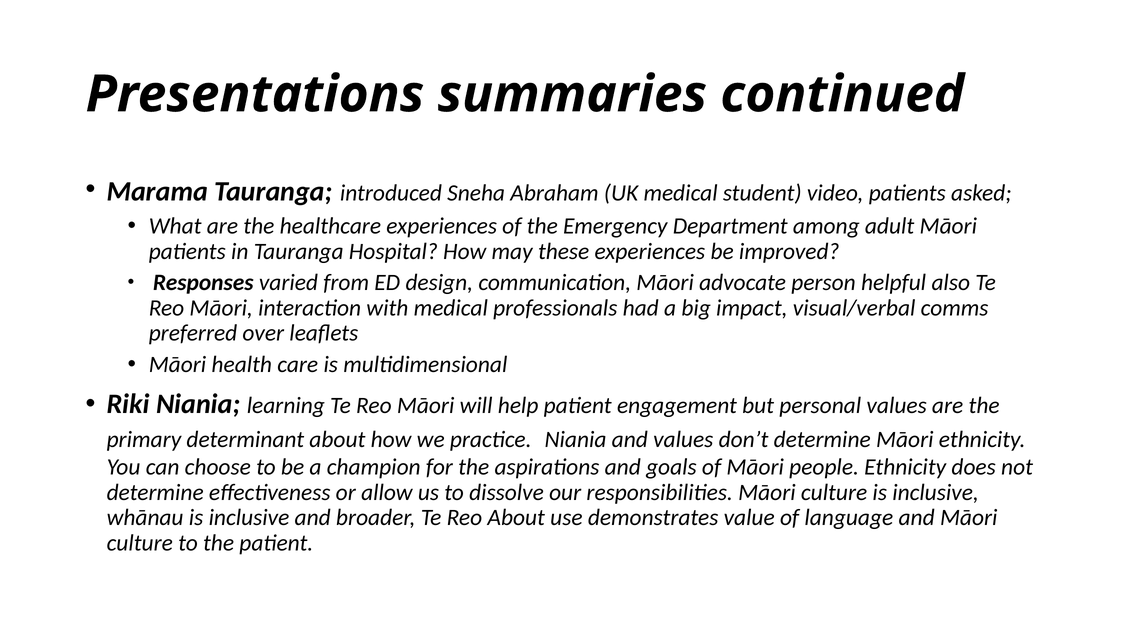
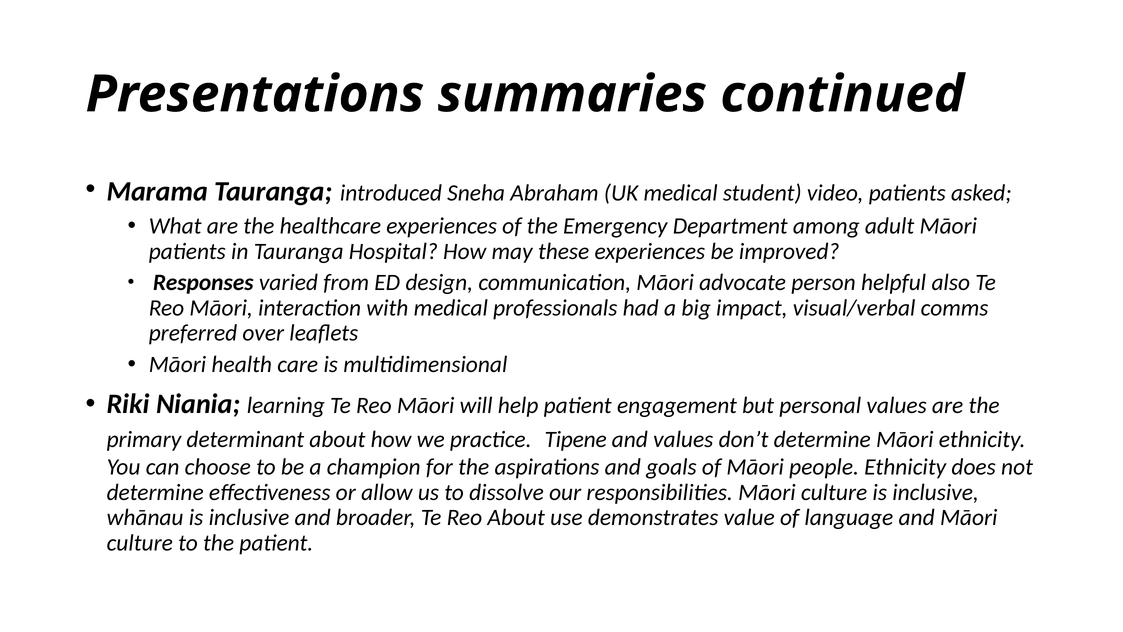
practice Niania: Niania -> Tipene
